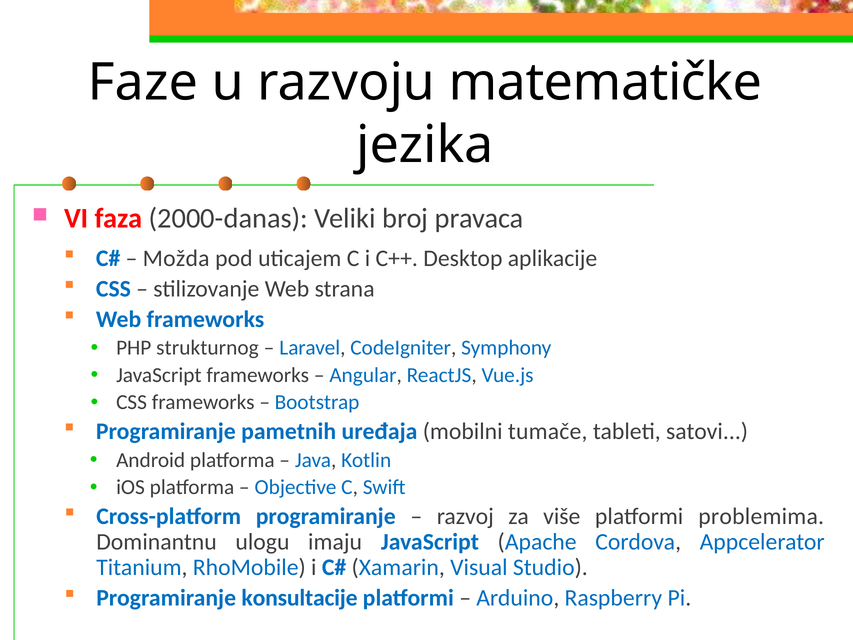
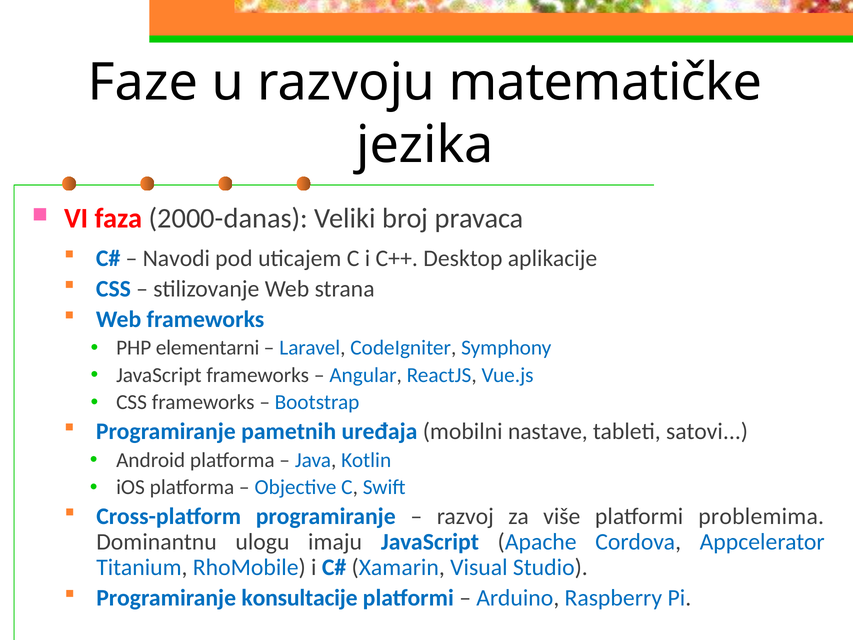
Možda: Možda -> Navodi
strukturnog: strukturnog -> elementarni
tumače: tumače -> nastave
